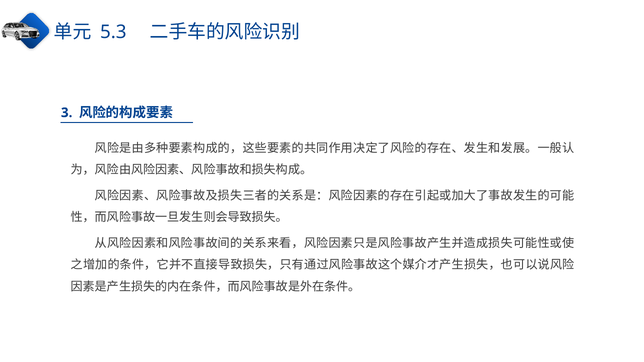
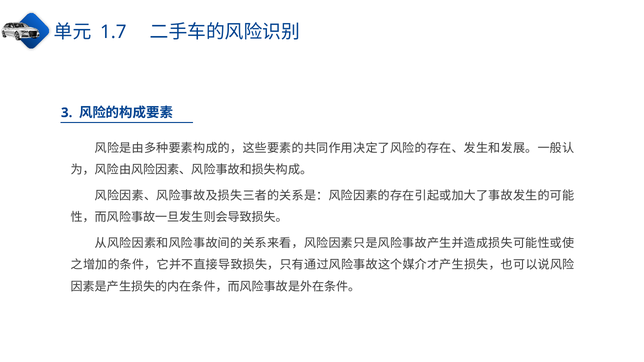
5.3: 5.3 -> 1.7
